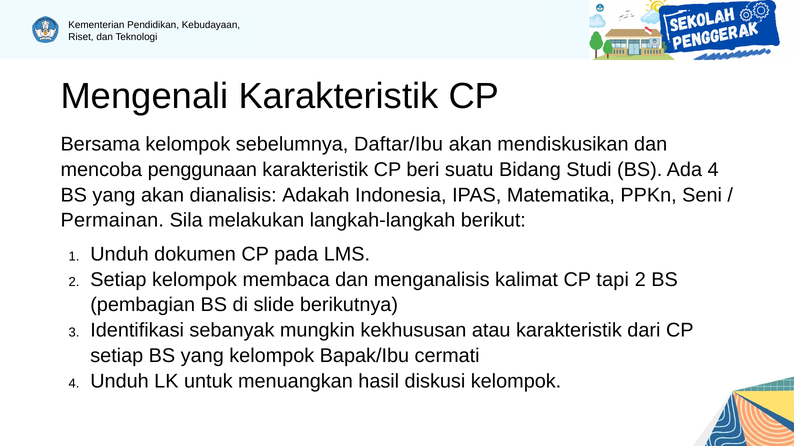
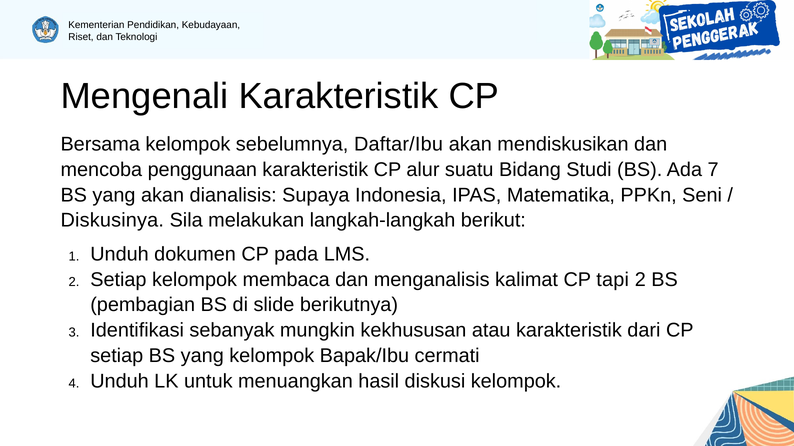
beri: beri -> alur
Ada 4: 4 -> 7
Adakah: Adakah -> Supaya
Permainan: Permainan -> Diskusinya
